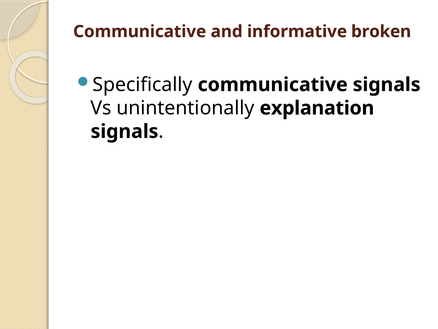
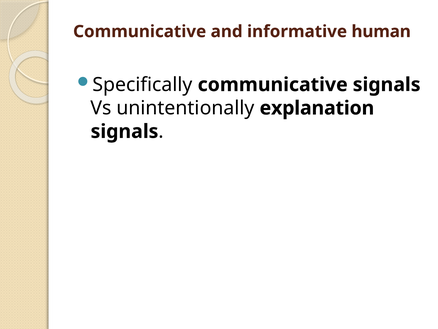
broken: broken -> human
